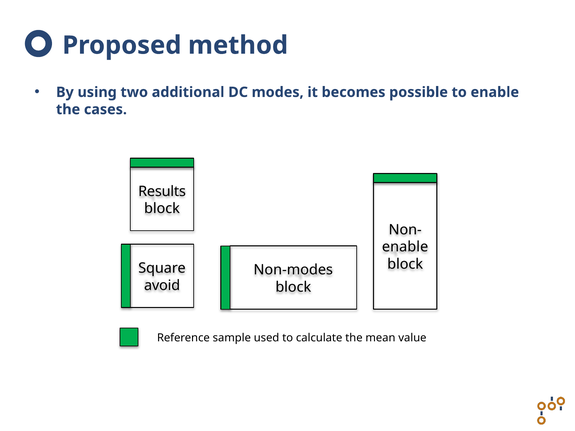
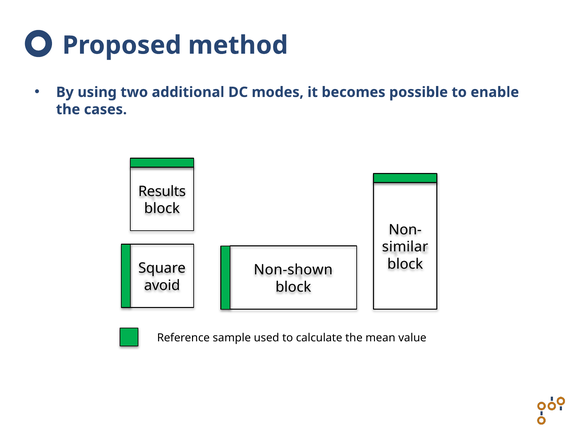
enable at (405, 247): enable -> similar
Non-modes: Non-modes -> Non-shown
